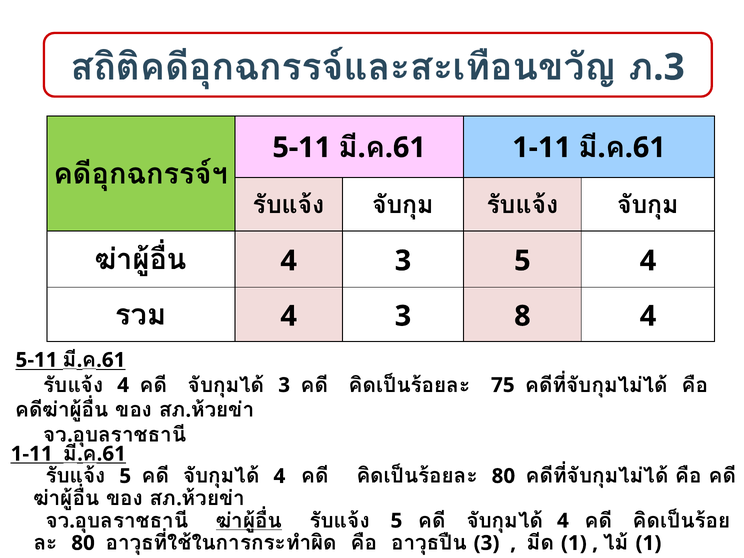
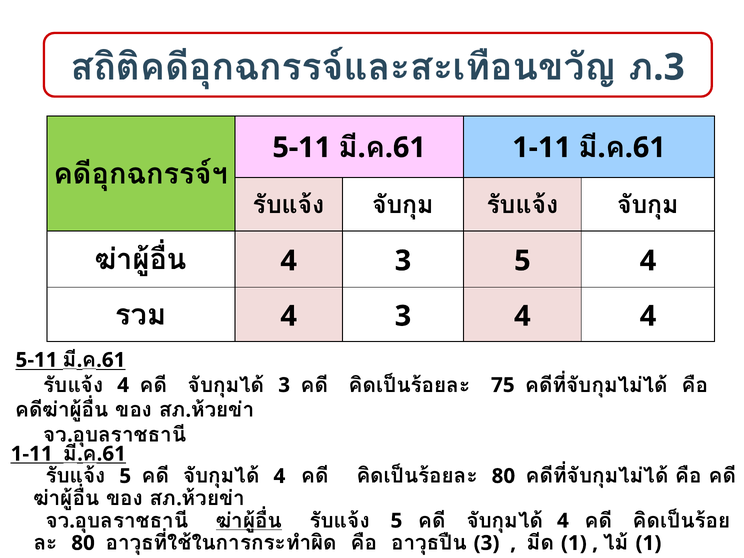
3 8: 8 -> 4
